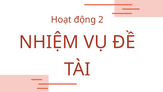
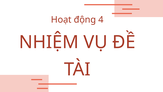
2: 2 -> 4
